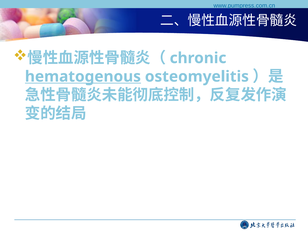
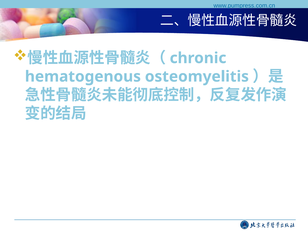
hematogenous underline: present -> none
